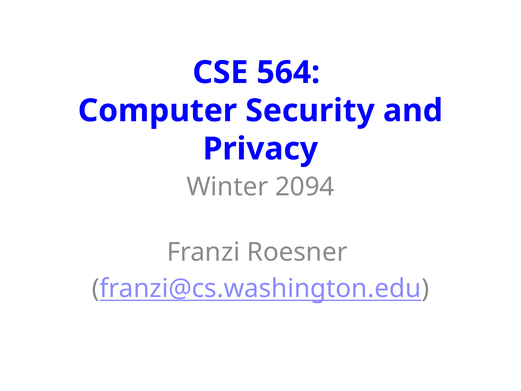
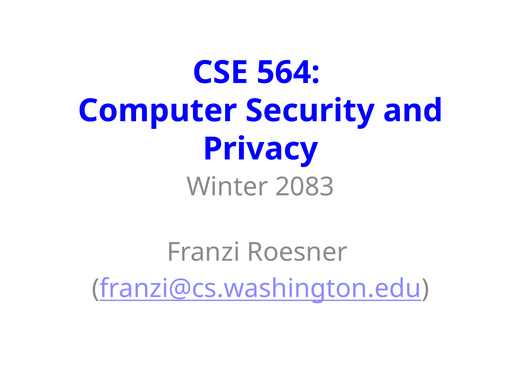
2094: 2094 -> 2083
